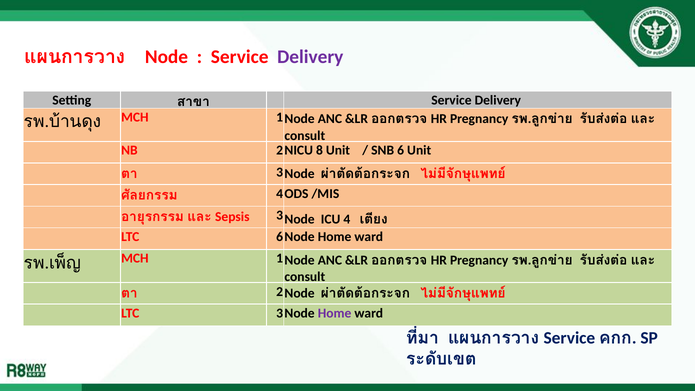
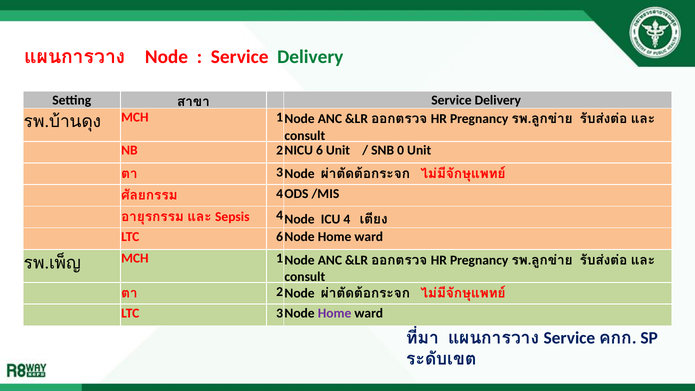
Delivery at (310, 57) colour: purple -> green
8: 8 -> 6
6: 6 -> 0
Sepsis 3: 3 -> 4
